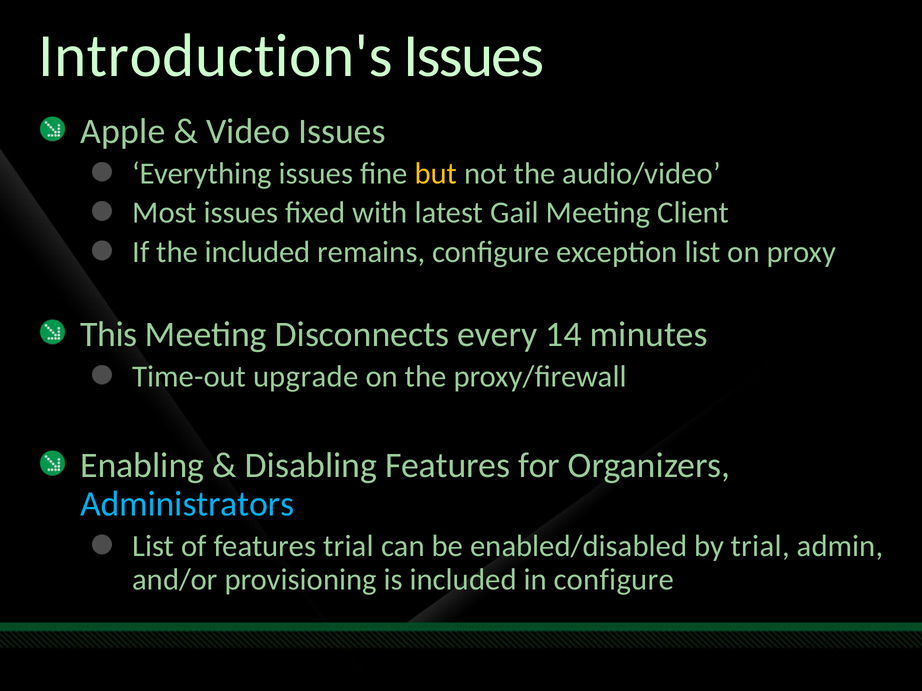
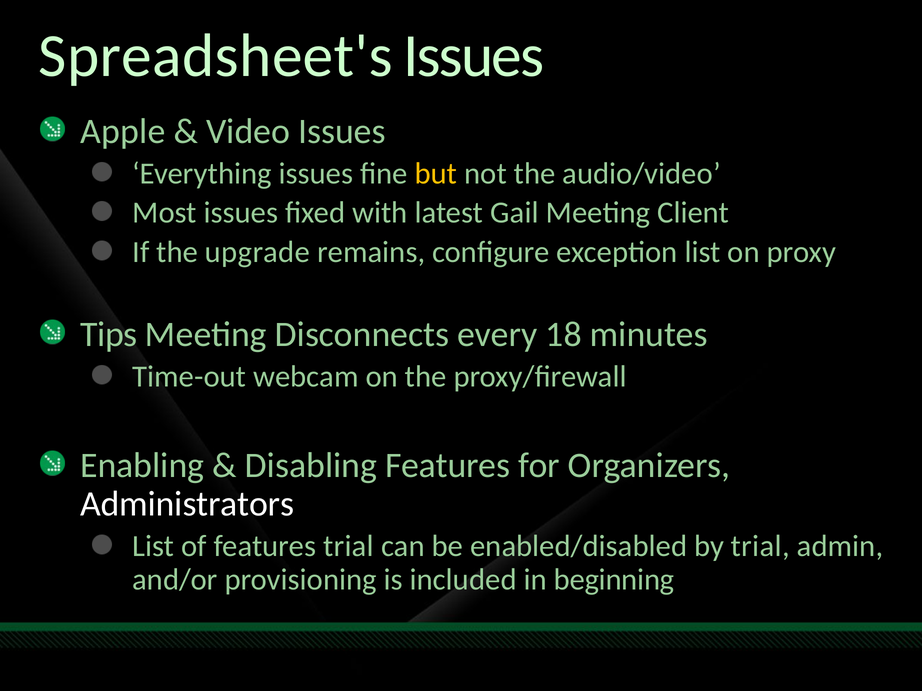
Introduction's: Introduction's -> Spreadsheet's
the included: included -> upgrade
This: This -> Tips
14: 14 -> 18
upgrade: upgrade -> webcam
Administrators colour: light blue -> white
in configure: configure -> beginning
